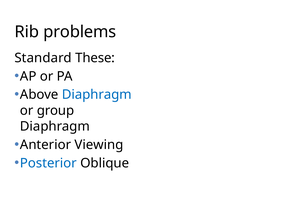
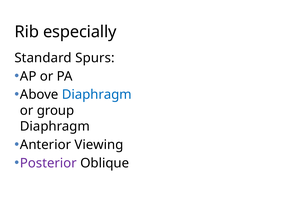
problems: problems -> especially
These: These -> Spurs
Posterior colour: blue -> purple
